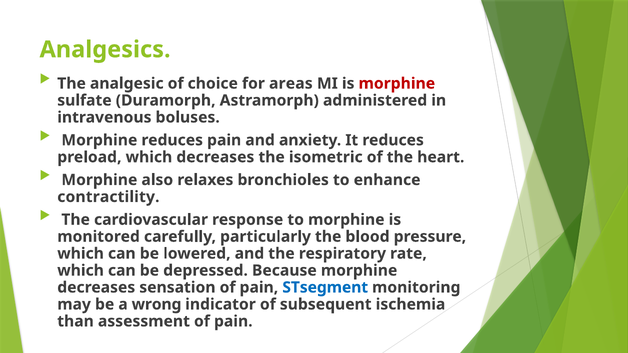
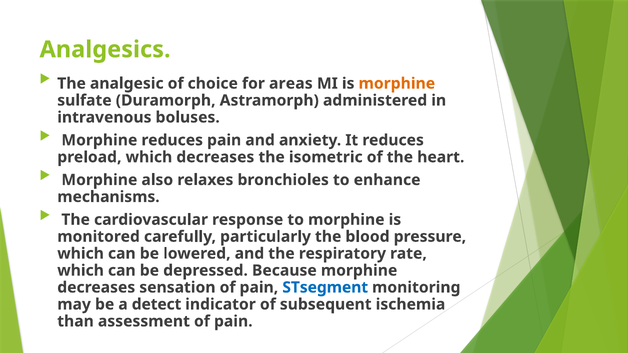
morphine at (397, 84) colour: red -> orange
contractility: contractility -> mechanisms
wrong: wrong -> detect
